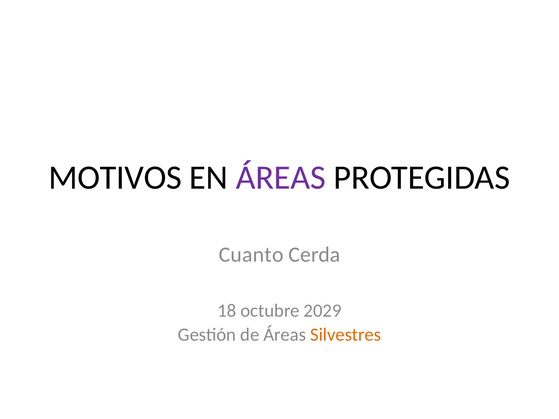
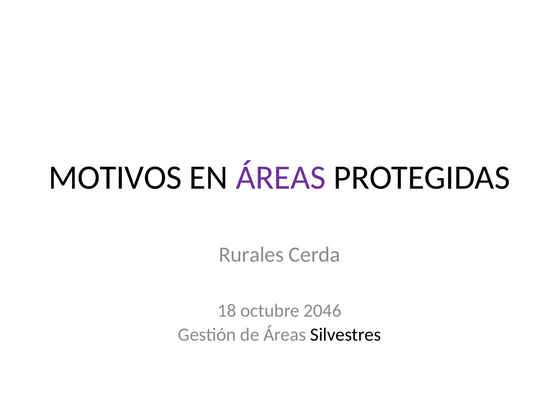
Cuanto: Cuanto -> Rurales
2029: 2029 -> 2046
Silvestres colour: orange -> black
